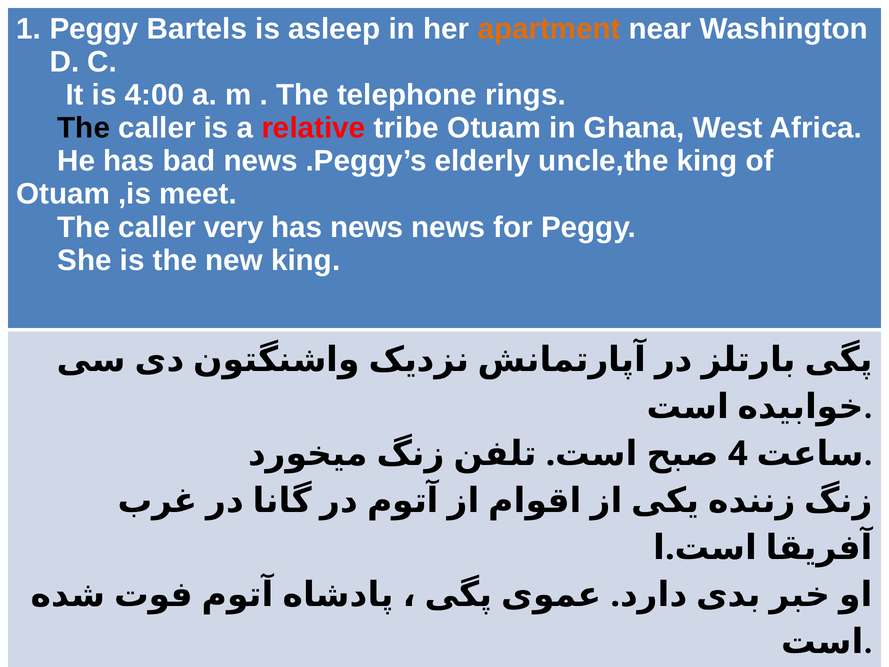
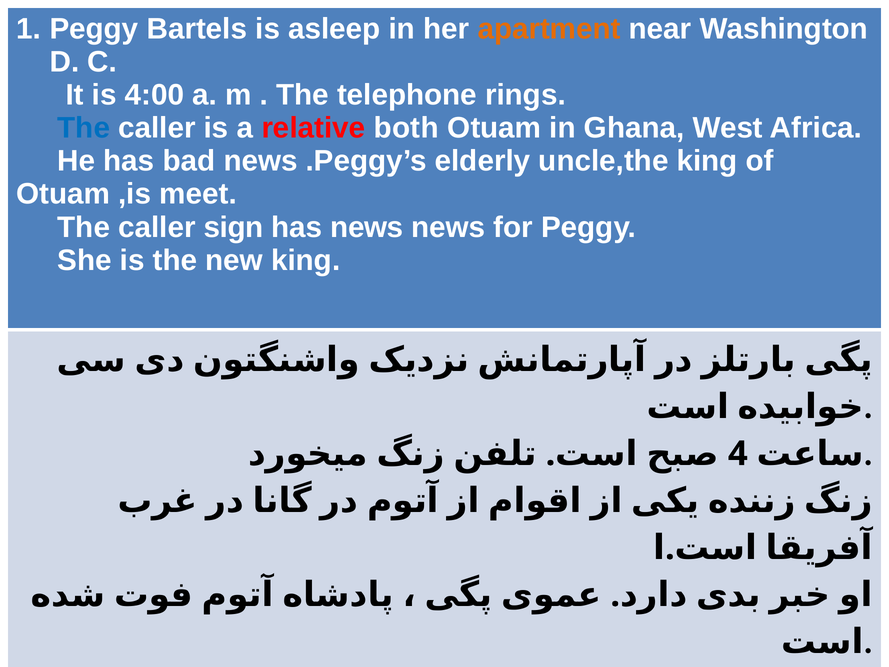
The at (84, 128) colour: black -> blue
tribe: tribe -> both
very: very -> sign
